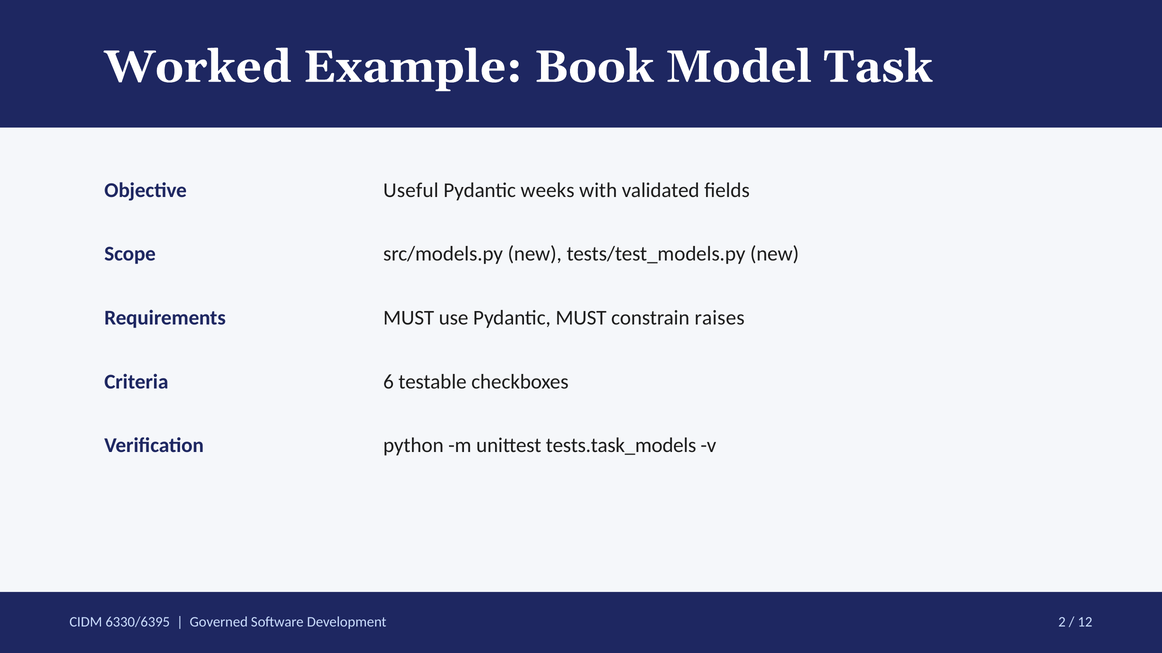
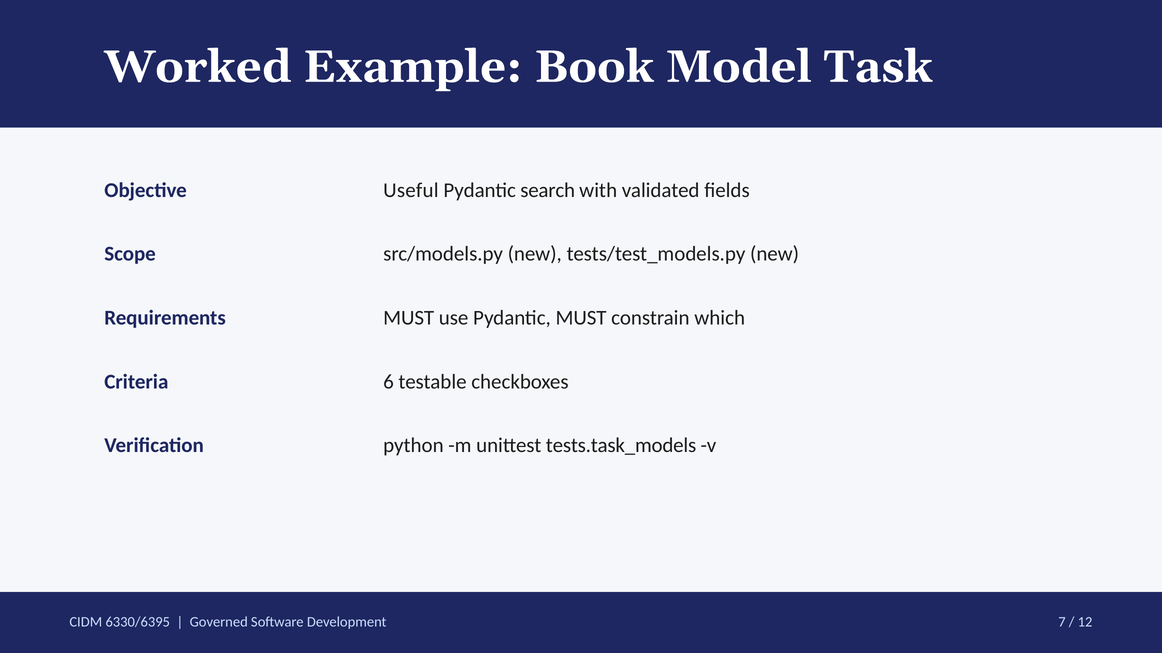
weeks: weeks -> search
raises: raises -> which
2: 2 -> 7
